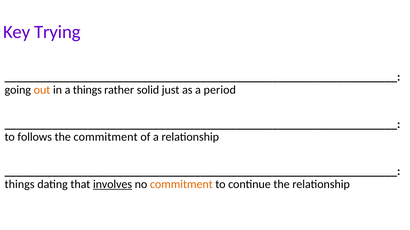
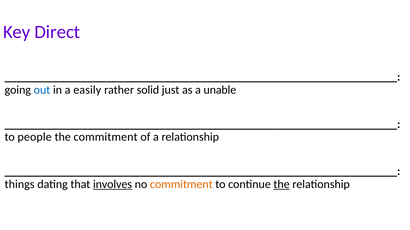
Trying: Trying -> Direct
out colour: orange -> blue
a things: things -> easily
period: period -> unable
follows: follows -> people
the at (282, 185) underline: none -> present
